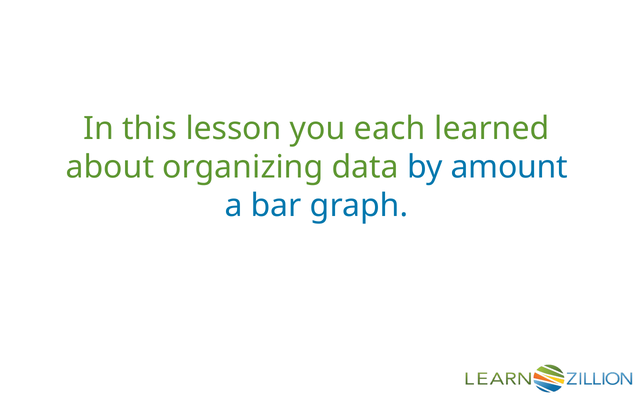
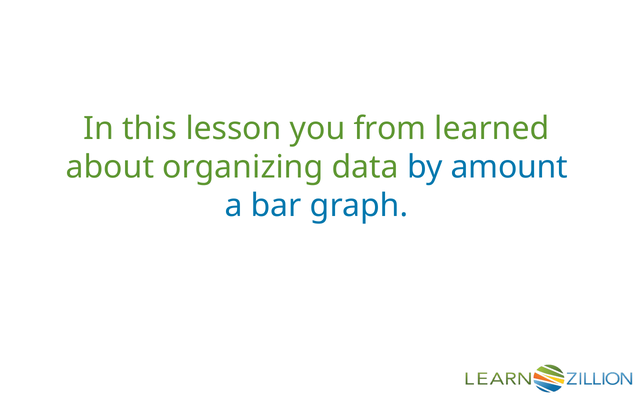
each: each -> from
